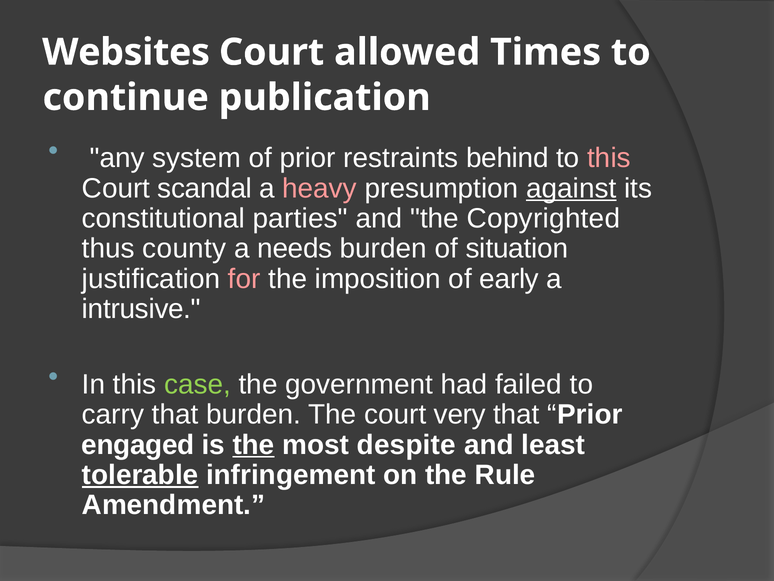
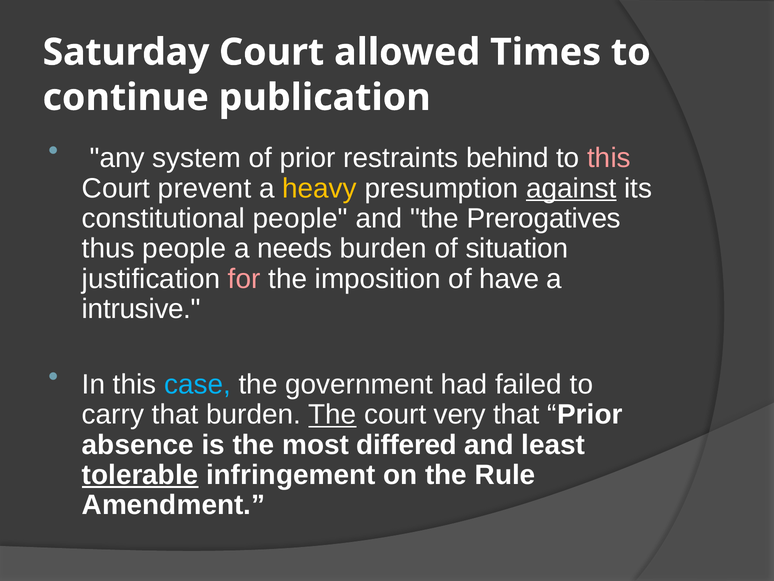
Websites: Websites -> Saturday
scandal: scandal -> prevent
heavy colour: pink -> yellow
constitutional parties: parties -> people
Copyrighted: Copyrighted -> Prerogatives
thus county: county -> people
early: early -> have
case colour: light green -> light blue
The at (332, 414) underline: none -> present
engaged: engaged -> absence
the at (254, 444) underline: present -> none
despite: despite -> differed
